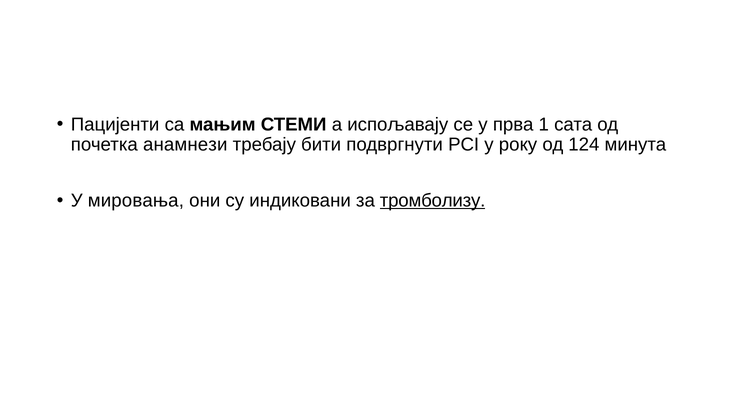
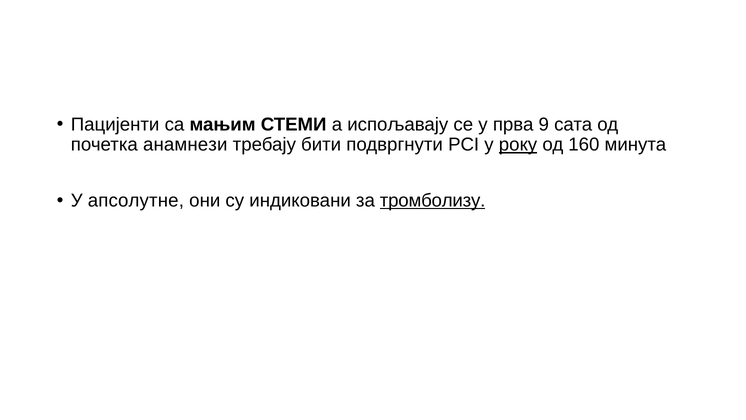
1: 1 -> 9
року underline: none -> present
124: 124 -> 160
мировања: мировања -> апсолутне
